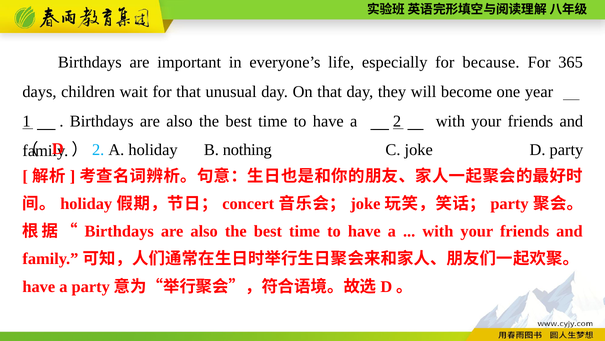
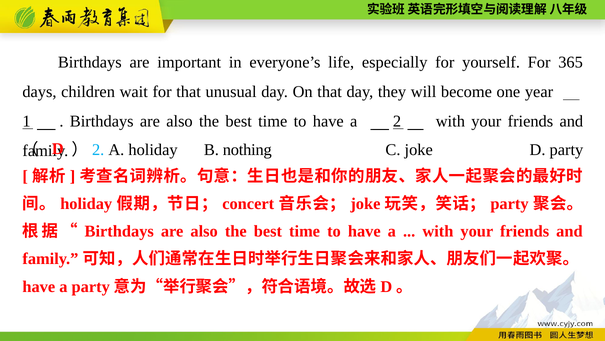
because: because -> yourself
